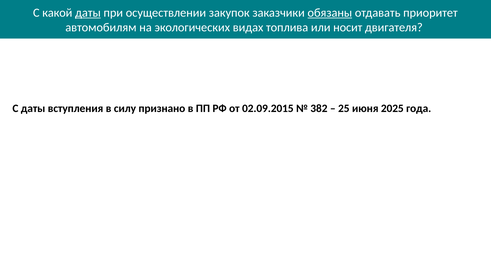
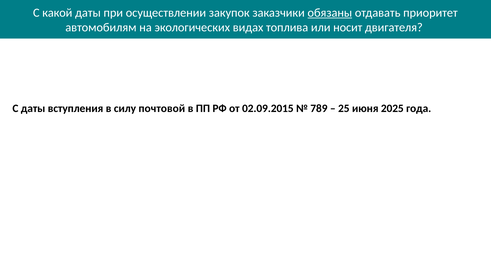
даты at (88, 13) underline: present -> none
признано: признано -> почтовой
382: 382 -> 789
